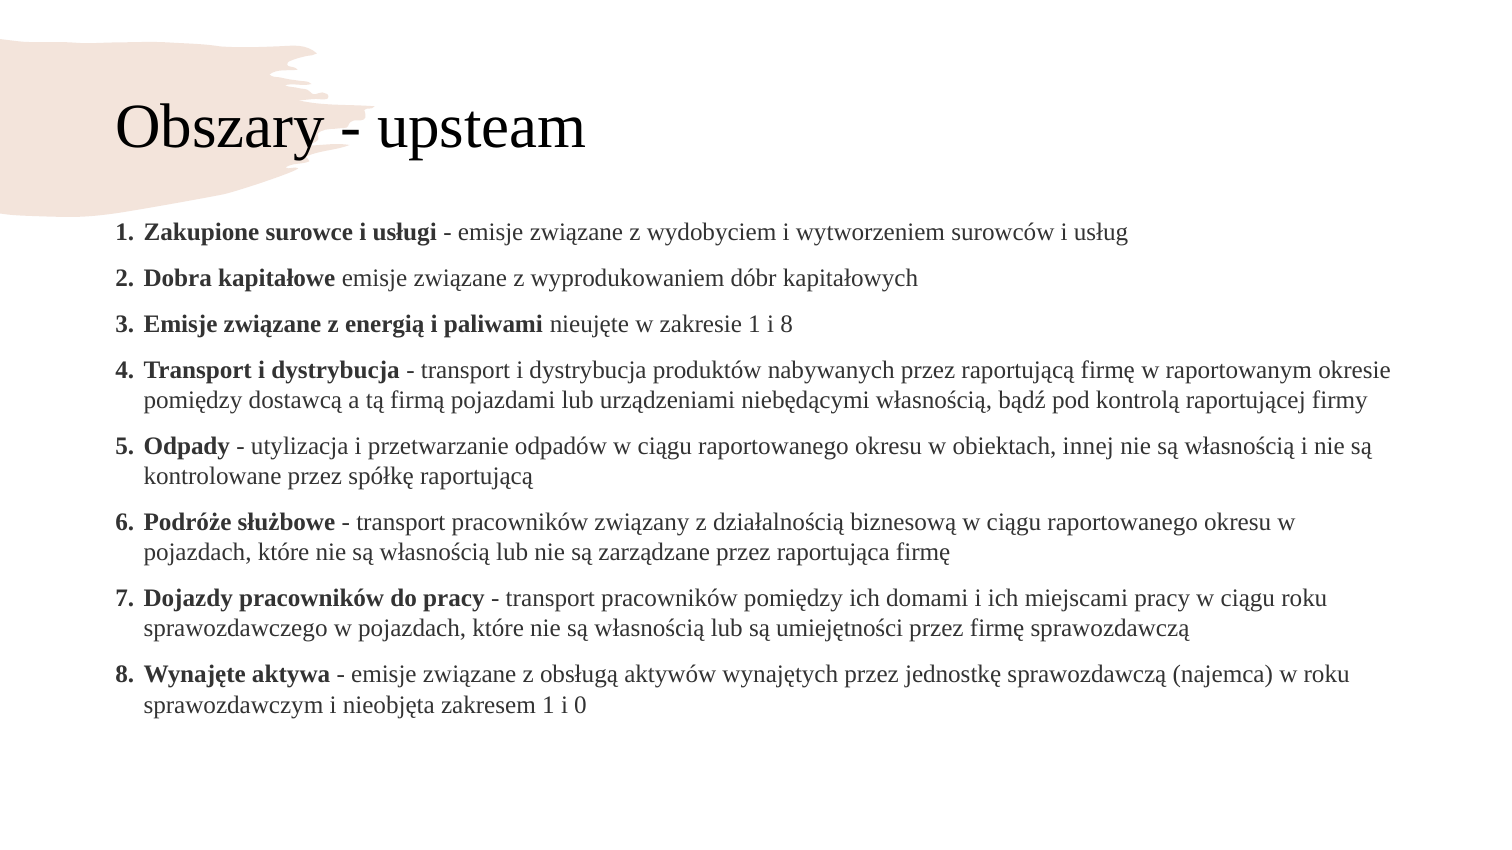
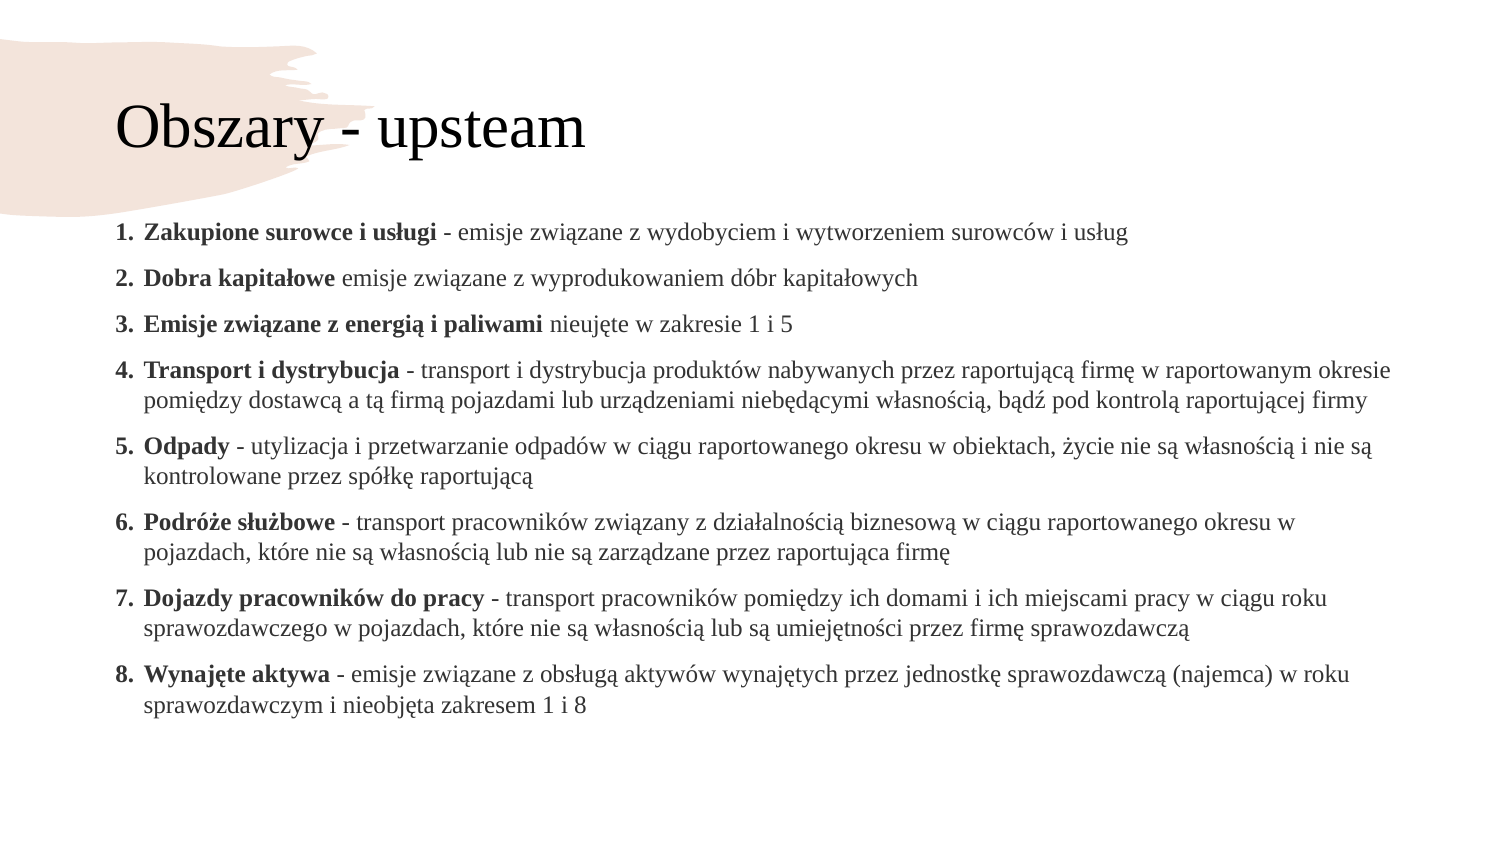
i 8: 8 -> 5
innej: innej -> życie
i 0: 0 -> 8
